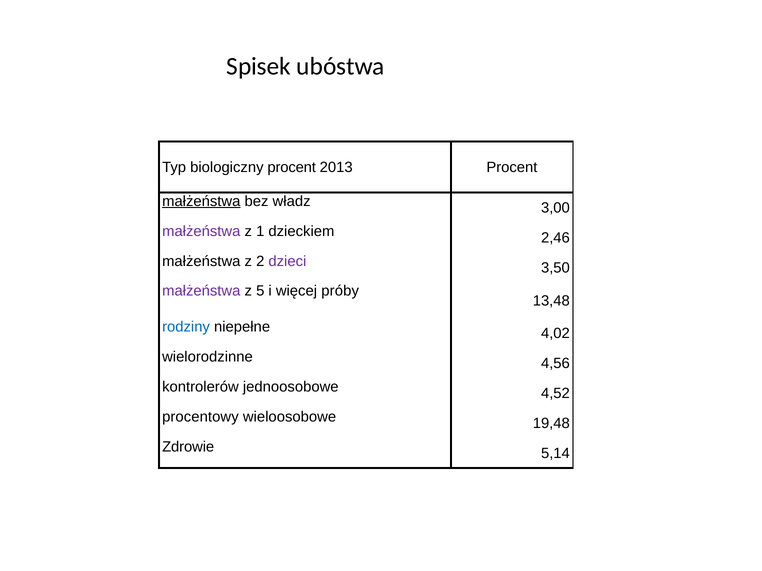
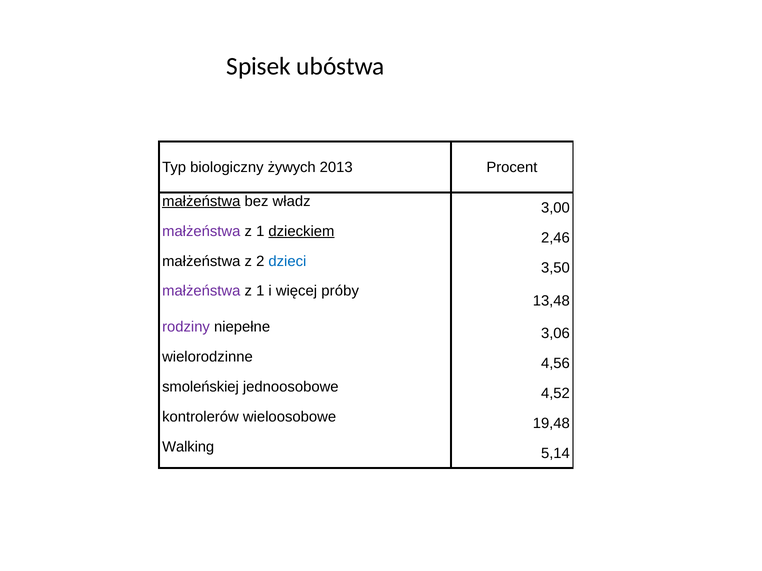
biologiczny procent: procent -> żywych
dzieckiem underline: none -> present
dzieci colour: purple -> blue
5 at (260, 291): 5 -> 1
rodziny colour: blue -> purple
4,02: 4,02 -> 3,06
kontrolerów: kontrolerów -> smoleńskiej
procentowy: procentowy -> kontrolerów
Zdrowie: Zdrowie -> Walking
